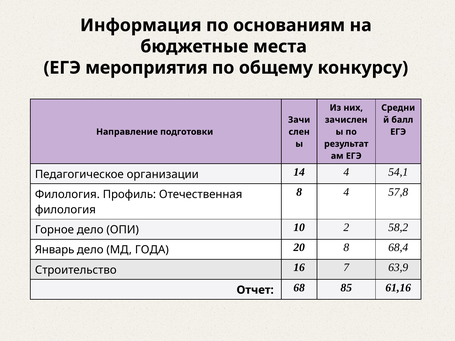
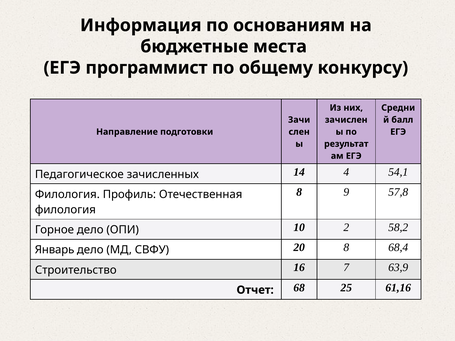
мероприятия: мероприятия -> программист
организации: организации -> зачисленных
8 4: 4 -> 9
ГОДА: ГОДА -> СВФУ
85: 85 -> 25
